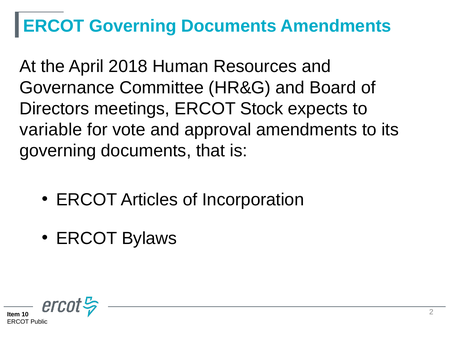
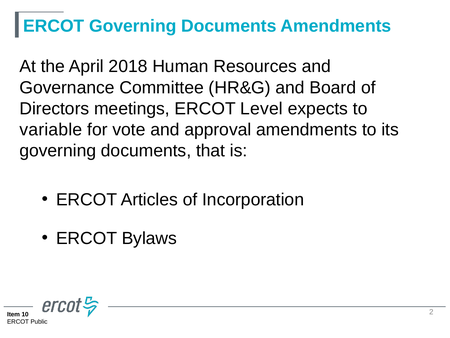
Stock: Stock -> Level
